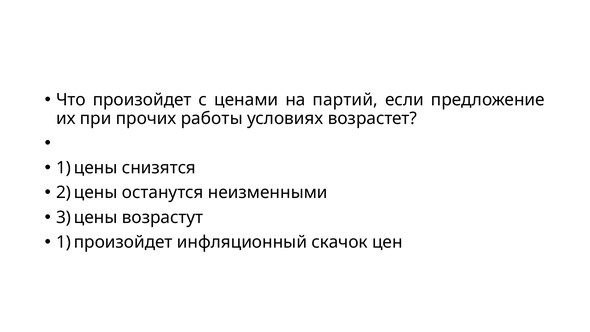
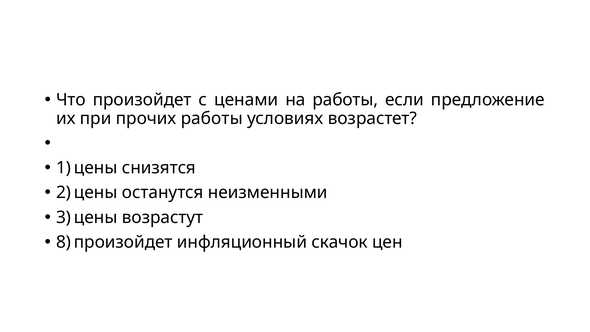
на партий: партий -> работы
1 at (64, 242): 1 -> 8
